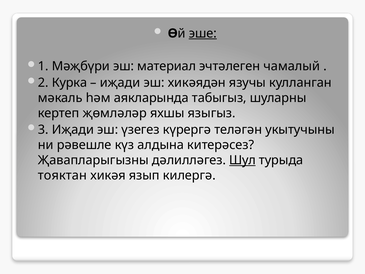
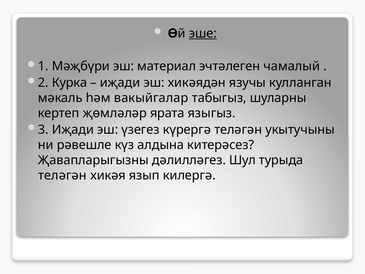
аякларында: аякларында -> вакыйгалар
яхшы: яхшы -> ярата
Шул underline: present -> none
тояктан at (62, 175): тояктан -> теләгән
